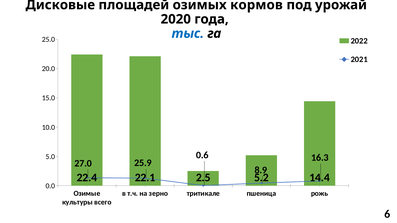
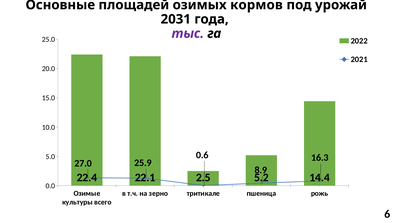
Дисковые: Дисковые -> Основные
2020: 2020 -> 2031
тыс colour: blue -> purple
